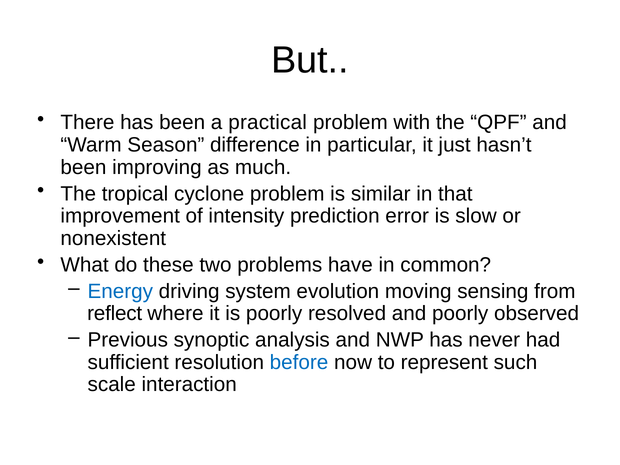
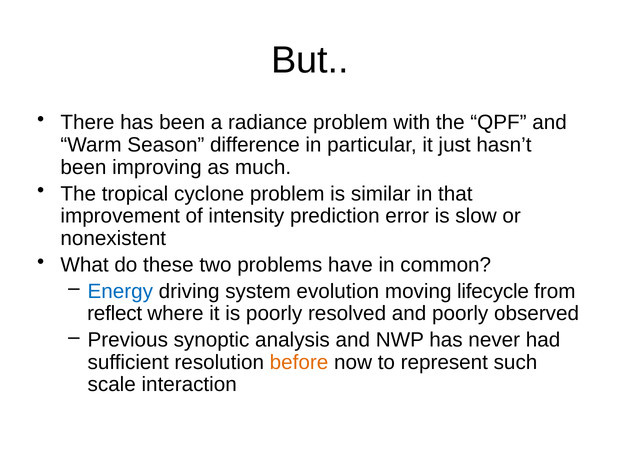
practical: practical -> radiance
sensing: sensing -> lifecycle
before colour: blue -> orange
